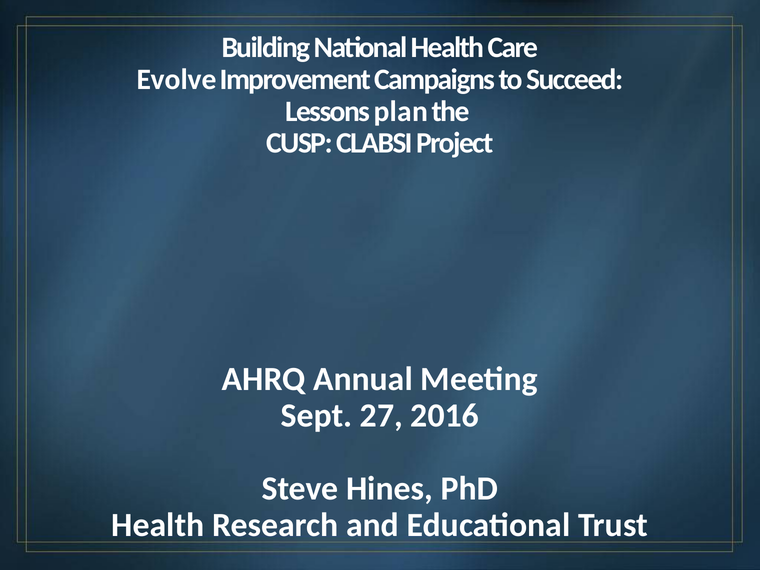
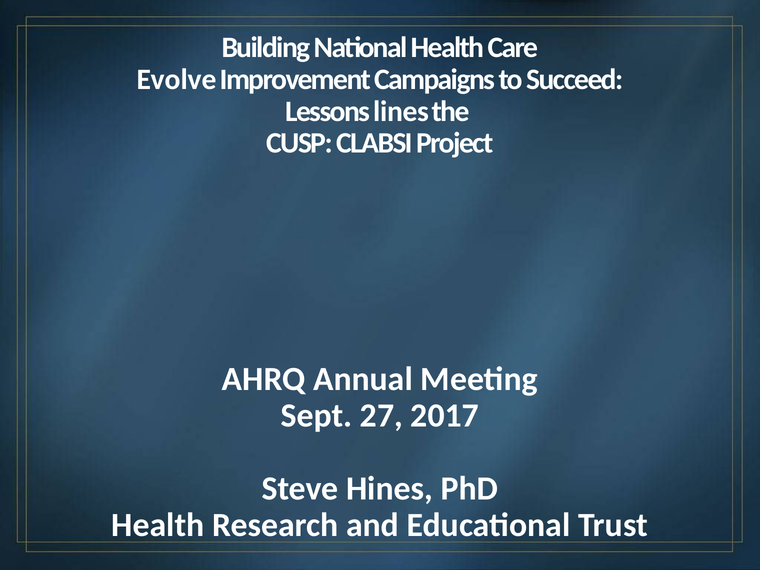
plan: plan -> lines
2016: 2016 -> 2017
